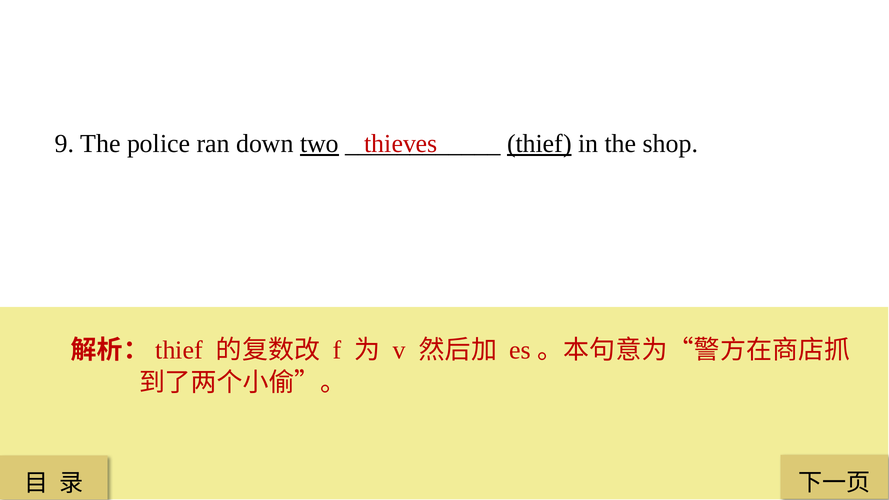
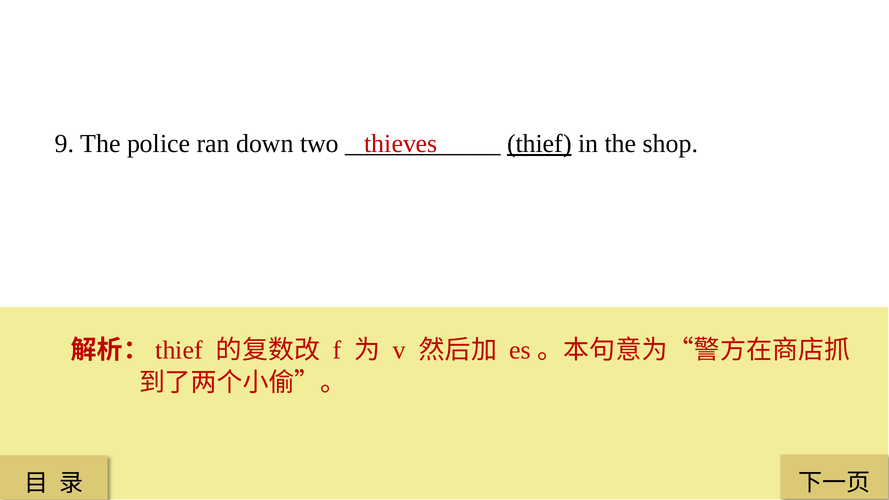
two underline: present -> none
